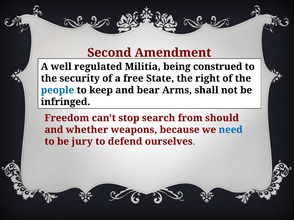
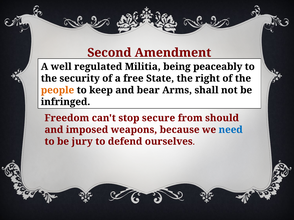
construed: construed -> peaceably
people colour: blue -> orange
search: search -> secure
whether: whether -> imposed
